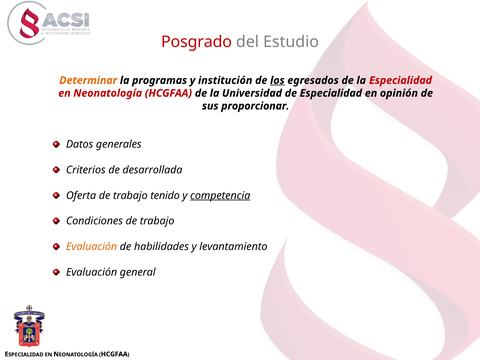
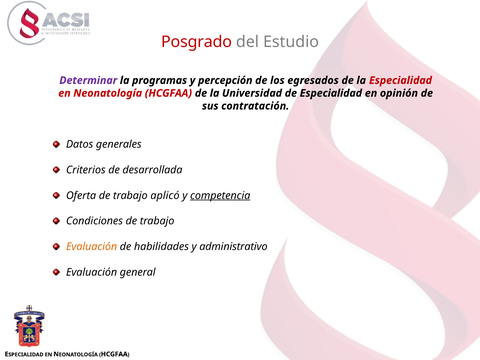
Determinar colour: orange -> purple
institución: institución -> percepción
los underline: present -> none
proporcionar: proporcionar -> contratación
tenido: tenido -> aplicó
levantamiento: levantamiento -> administrativo
